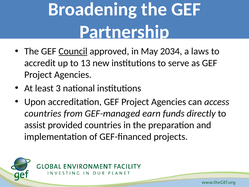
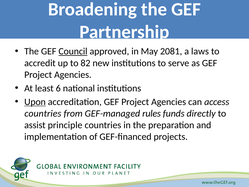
2034: 2034 -> 2081
13: 13 -> 82
3: 3 -> 6
Upon underline: none -> present
earn: earn -> rules
provided: provided -> principle
